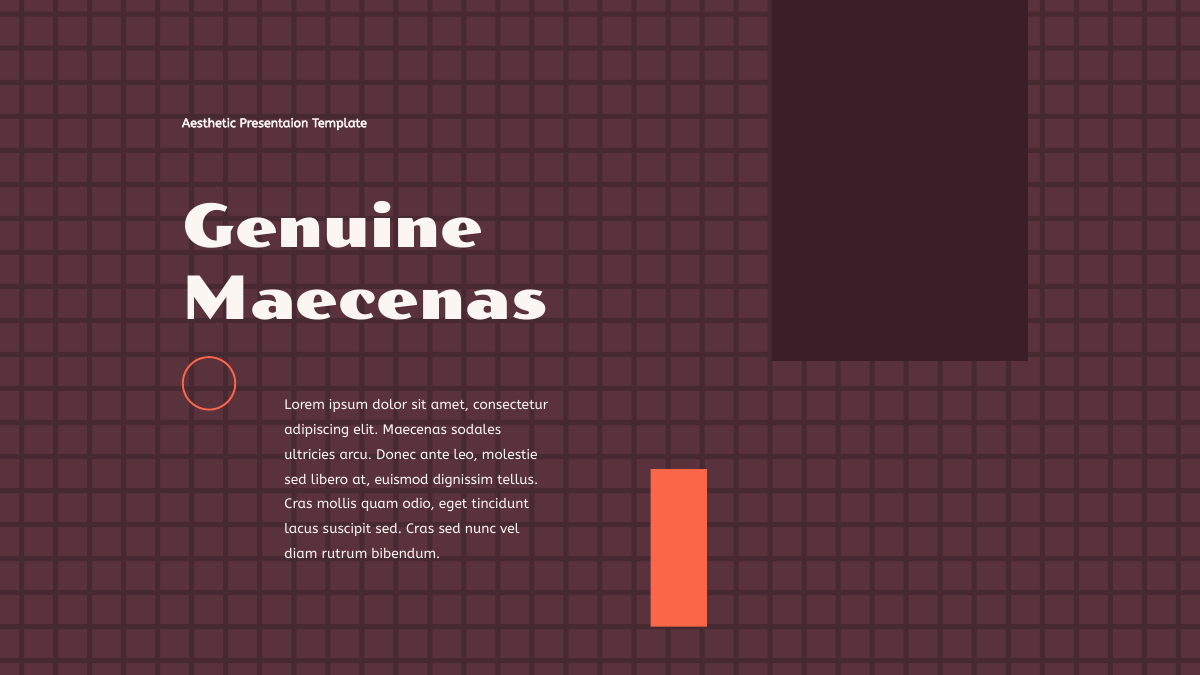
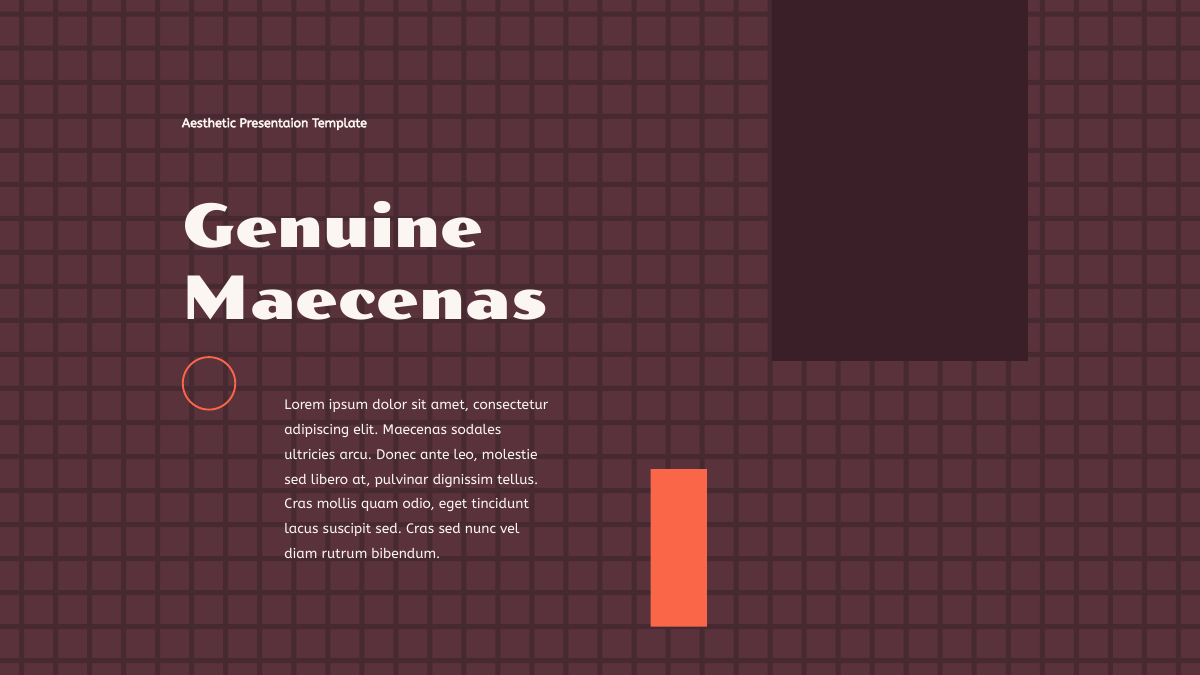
euismod: euismod -> pulvinar
